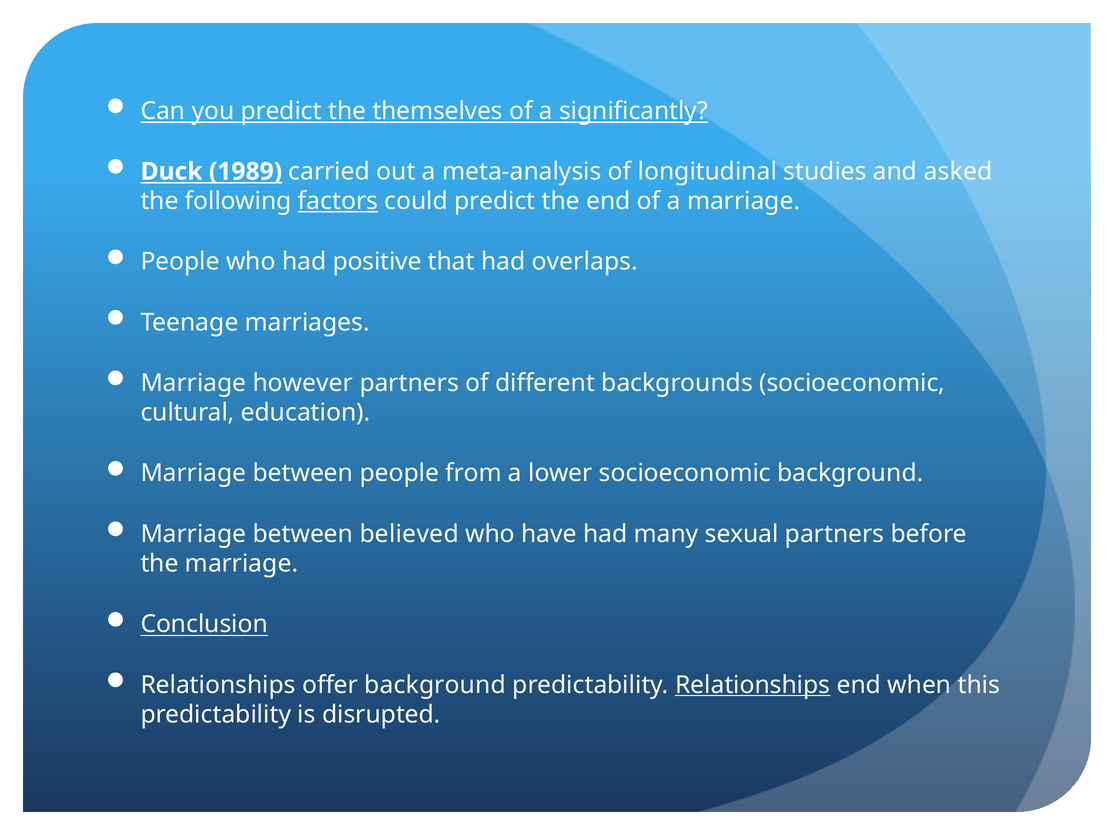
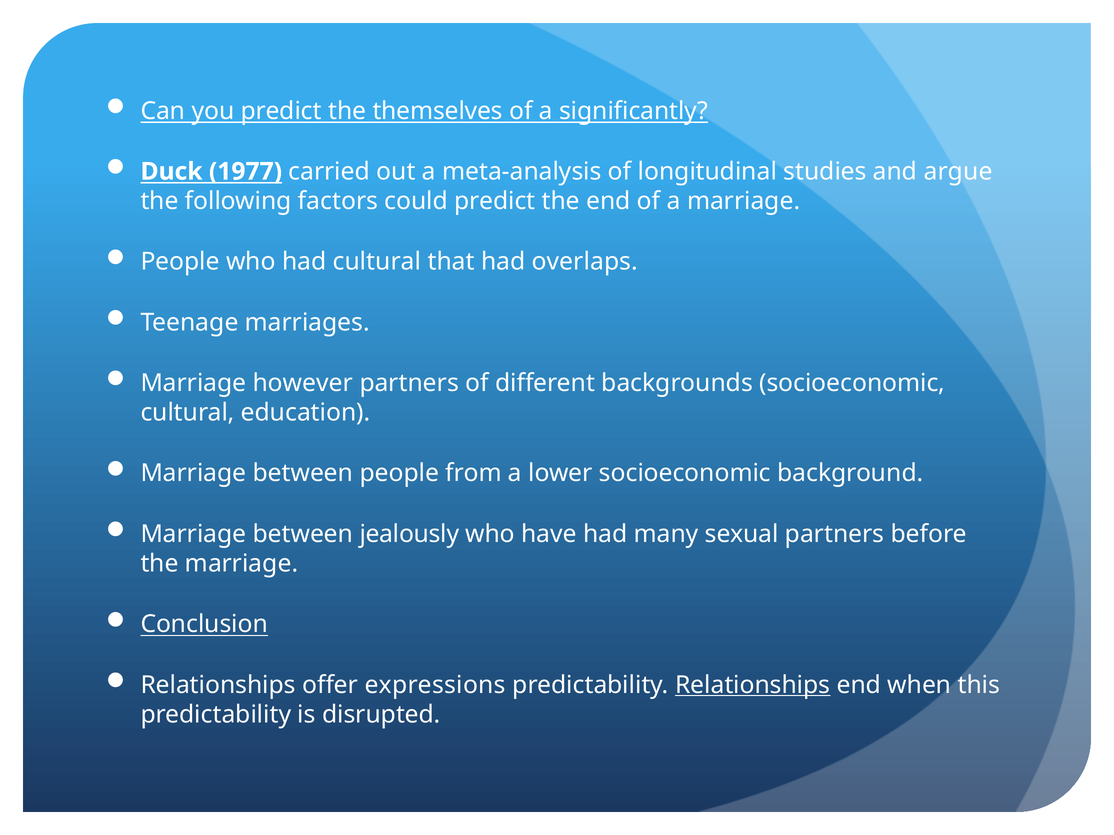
1989: 1989 -> 1977
asked: asked -> argue
factors underline: present -> none
had positive: positive -> cultural
believed: believed -> jealously
offer background: background -> expressions
